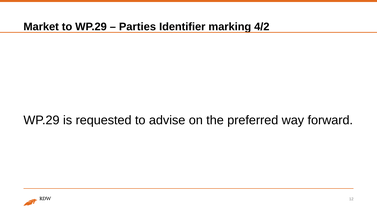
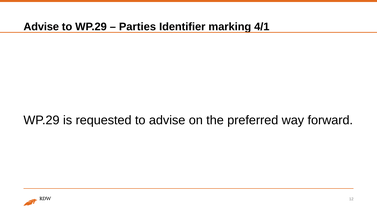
Market at (41, 27): Market -> Advise
4/2: 4/2 -> 4/1
